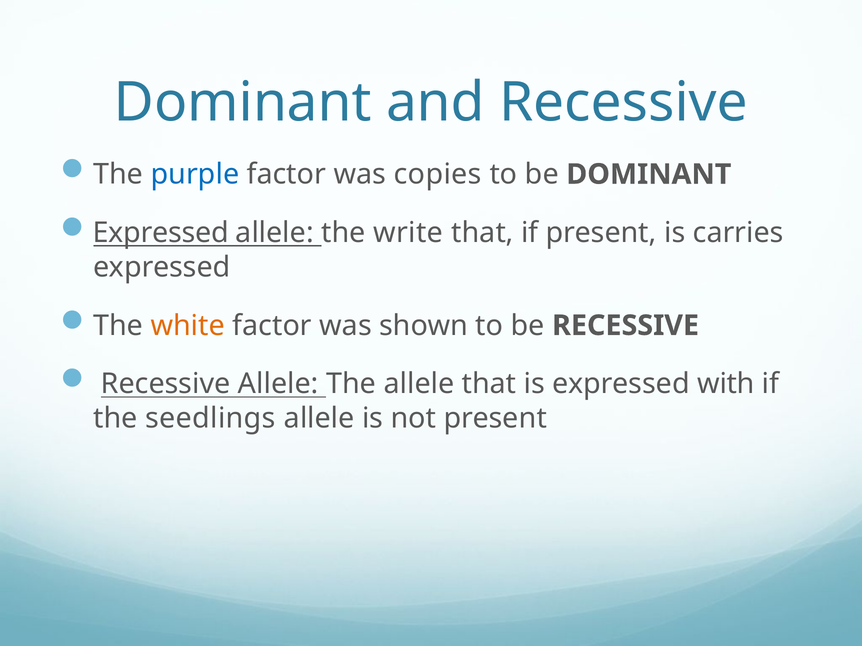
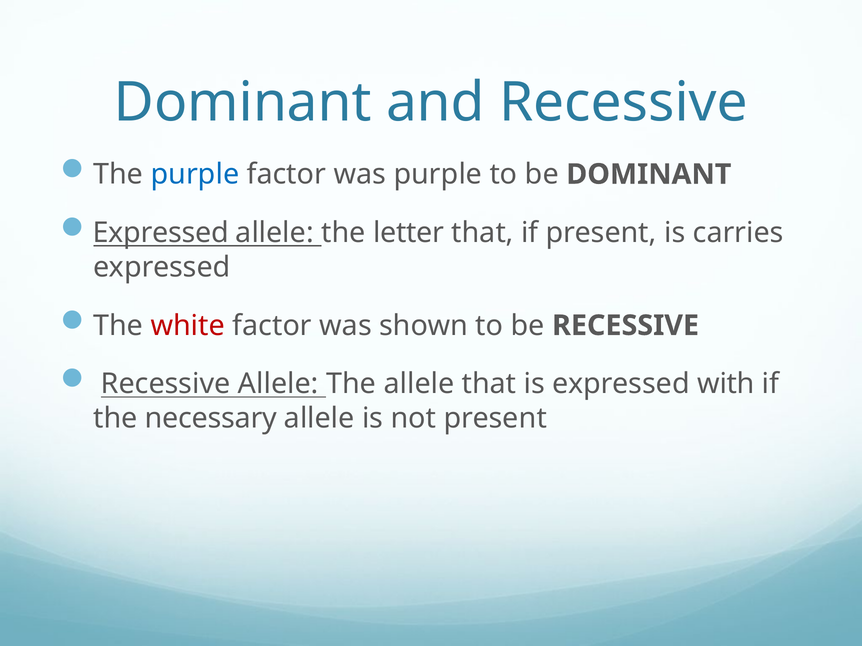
was copies: copies -> purple
write: write -> letter
white colour: orange -> red
seedlings: seedlings -> necessary
